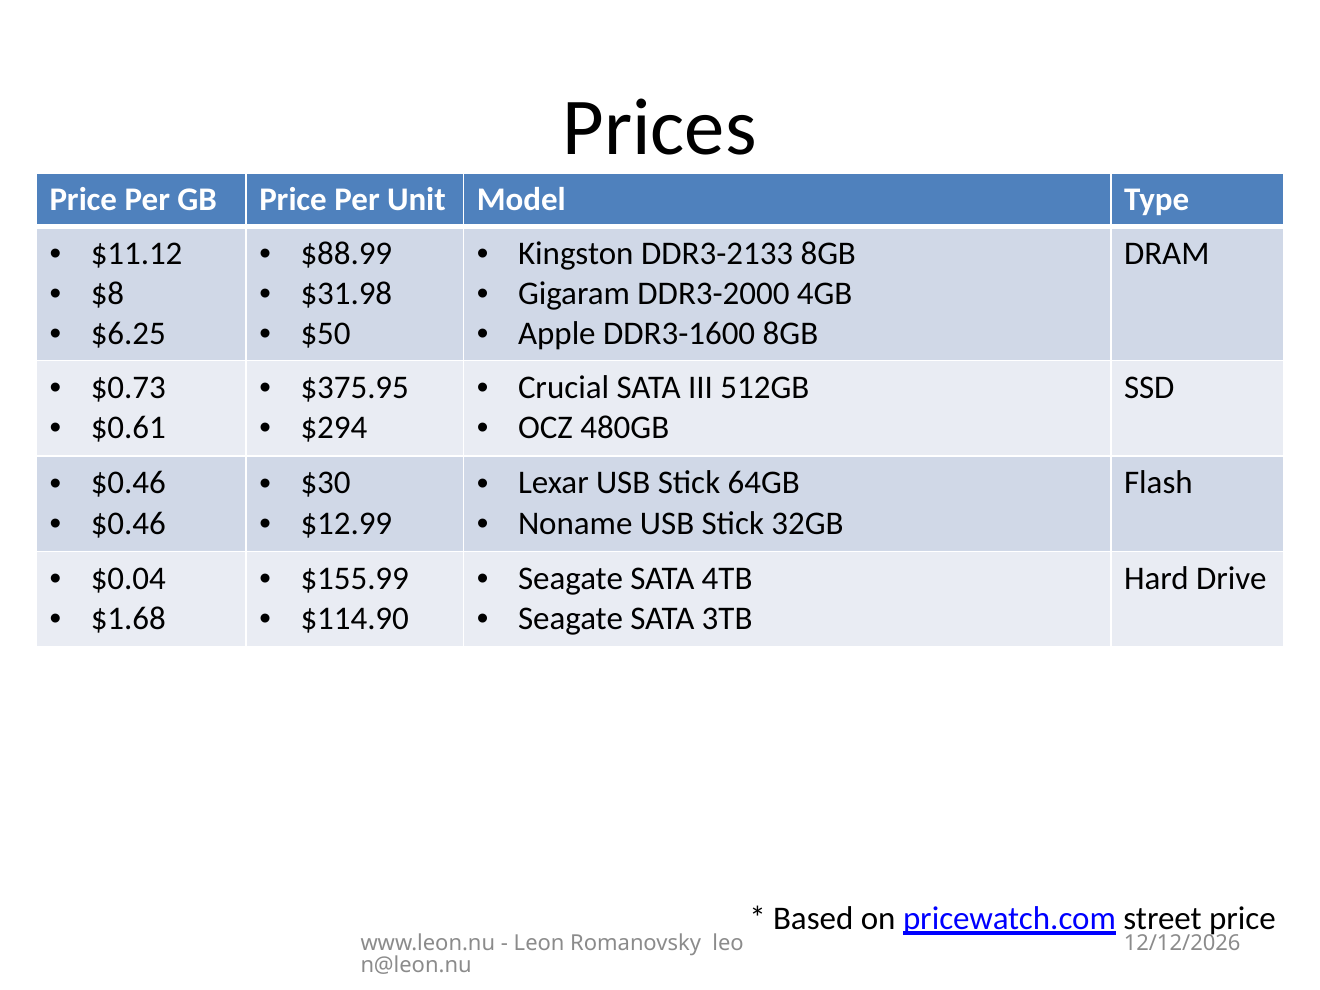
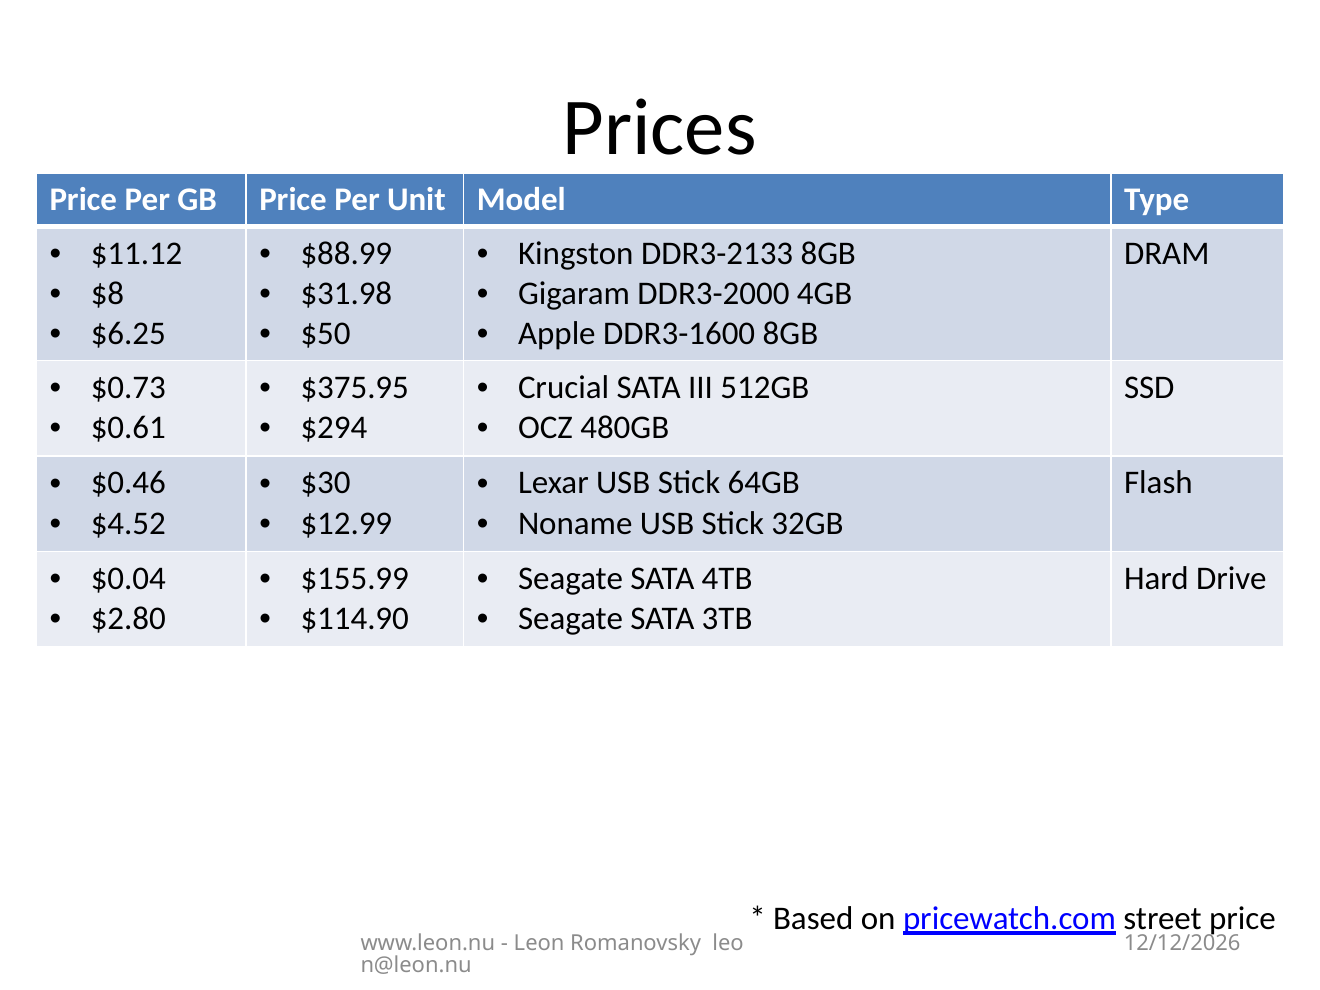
$0.46 at (128, 523): $0.46 -> $4.52
$1.68: $1.68 -> $2.80
